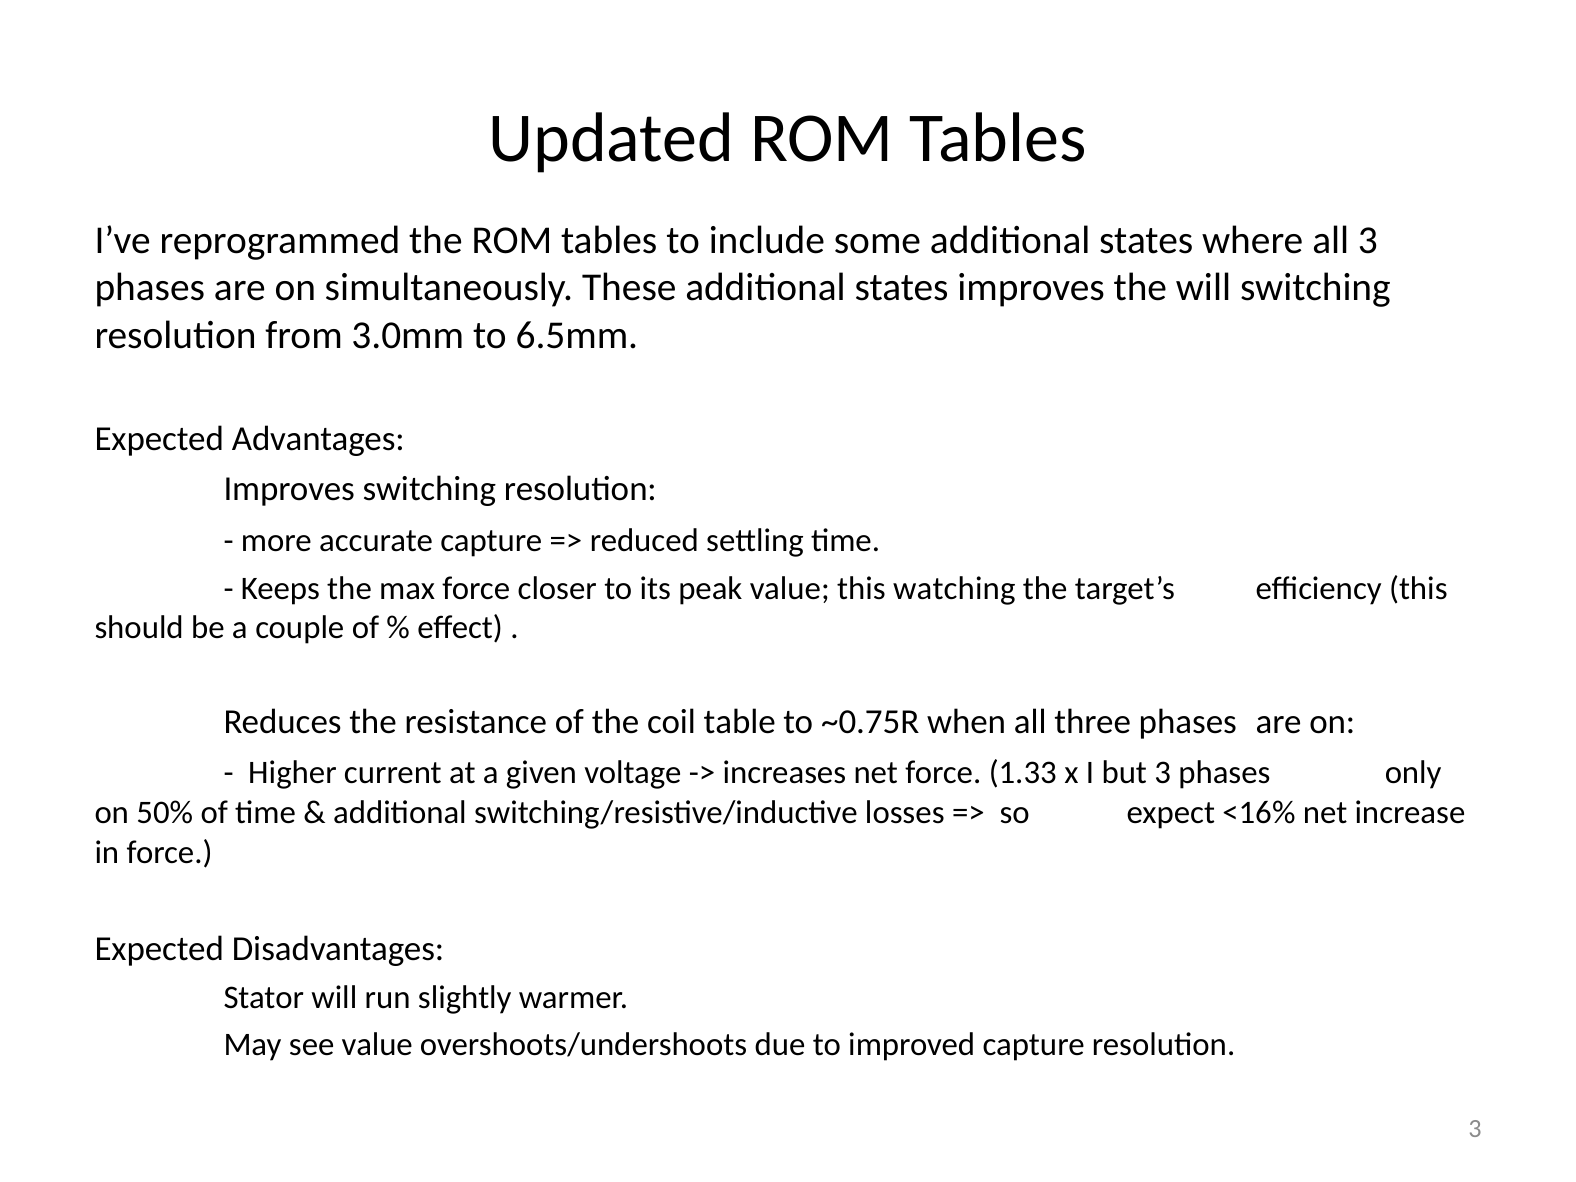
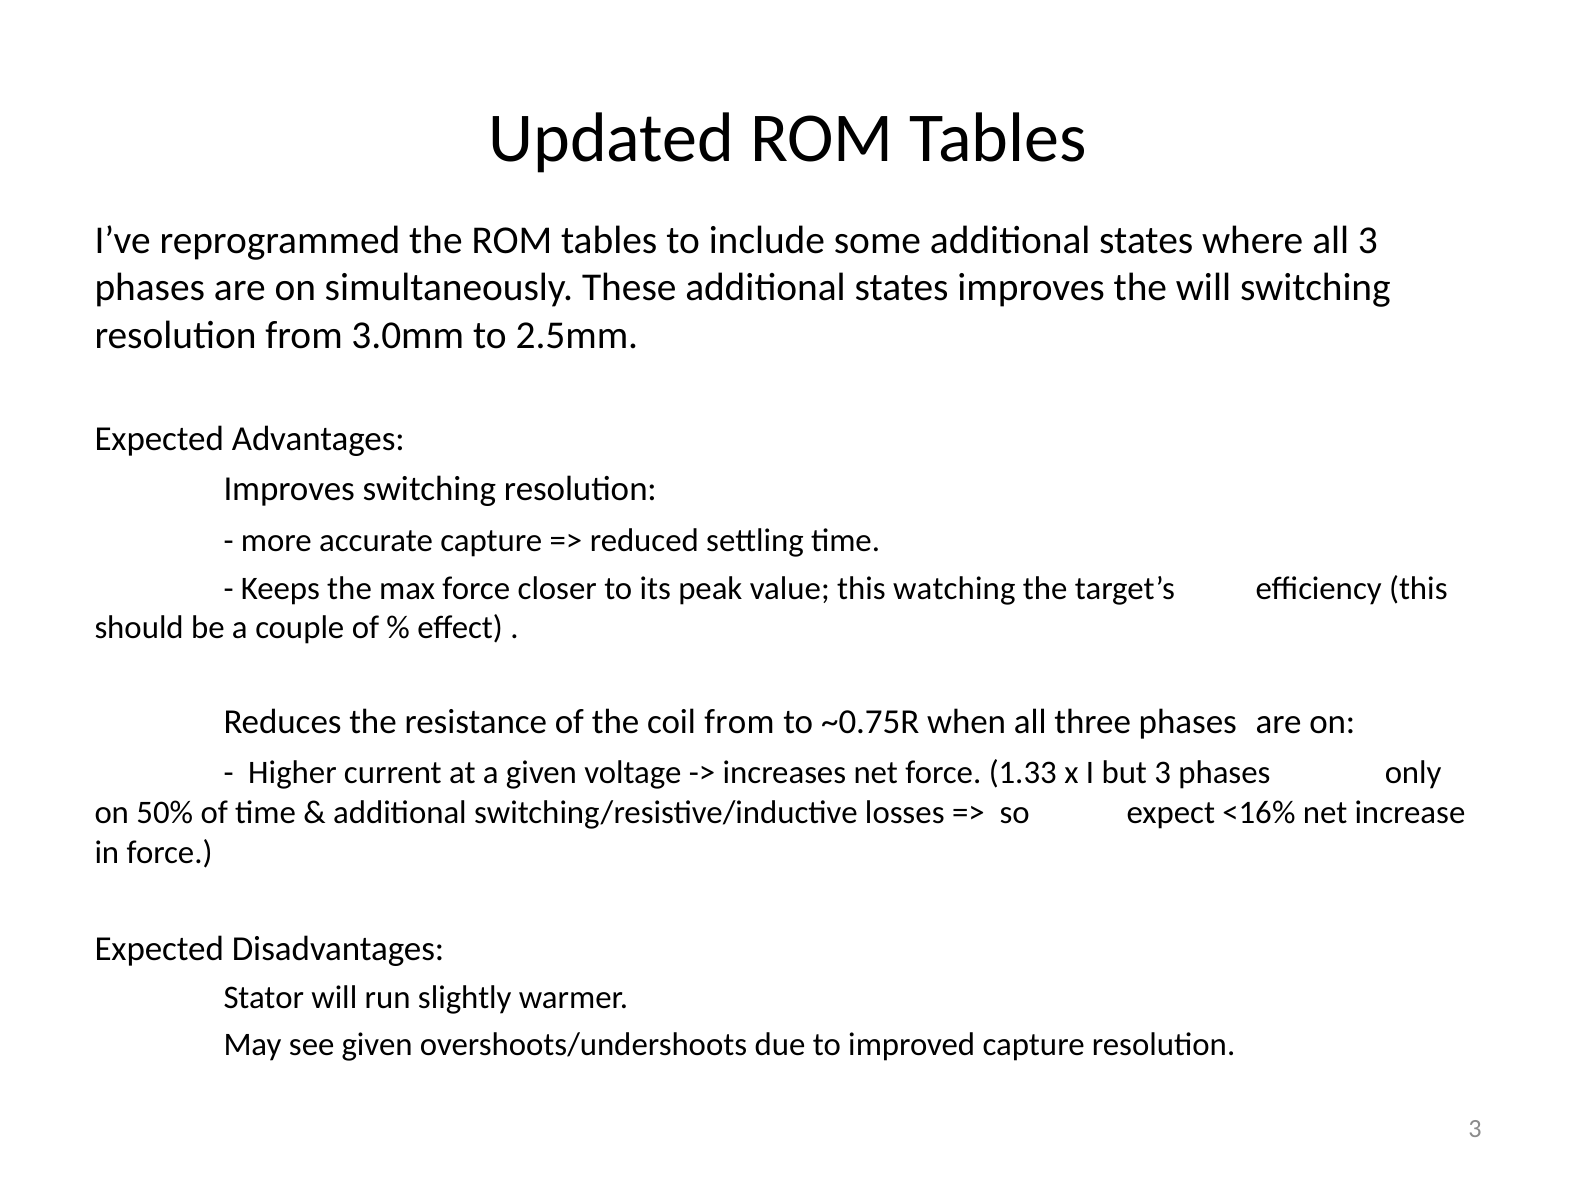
6.5mm: 6.5mm -> 2.5mm
coil table: table -> from
see value: value -> given
